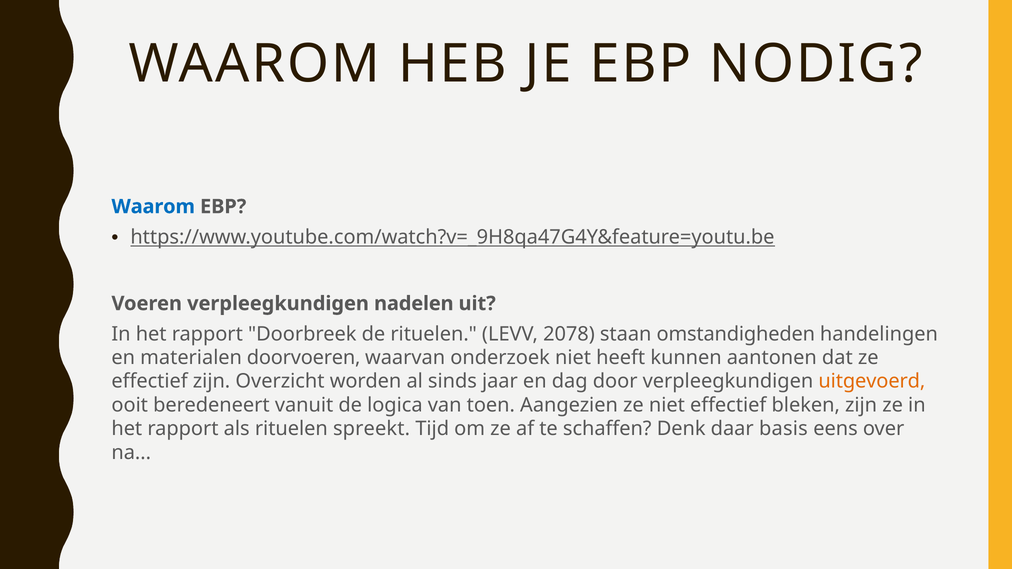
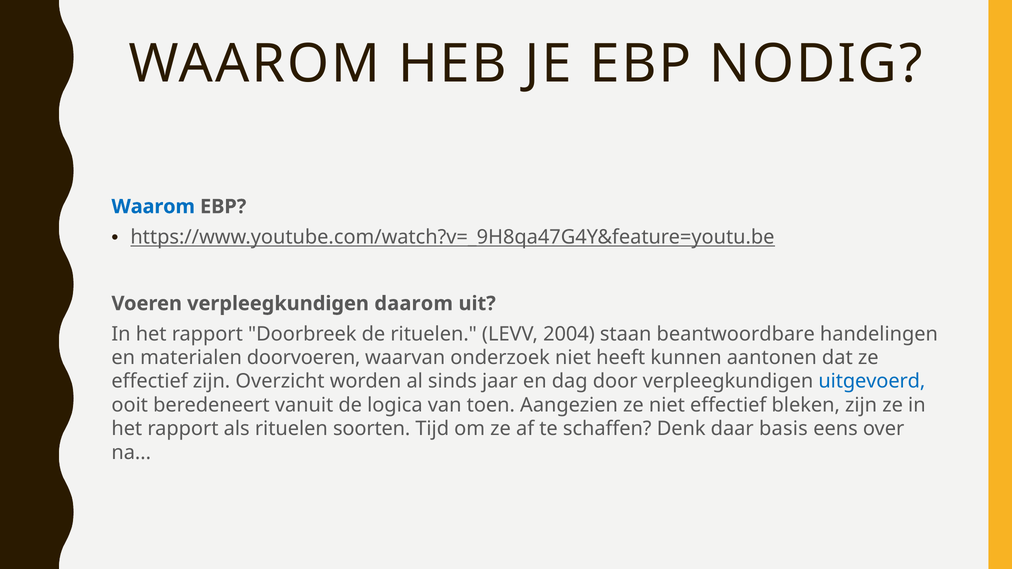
nadelen: nadelen -> daarom
2078: 2078 -> 2004
omstandigheden: omstandigheden -> beantwoordbare
uitgevoerd colour: orange -> blue
spreekt: spreekt -> soorten
